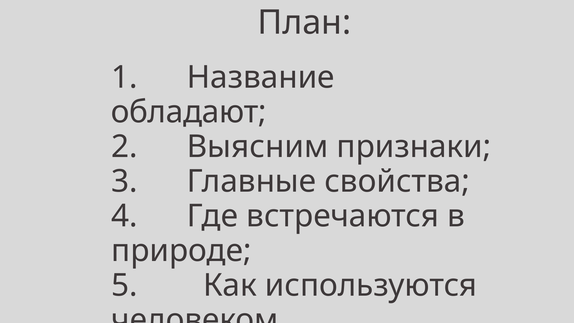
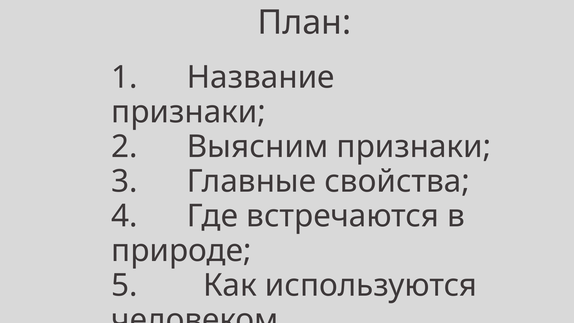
обладают at (189, 112): обладают -> признаки
